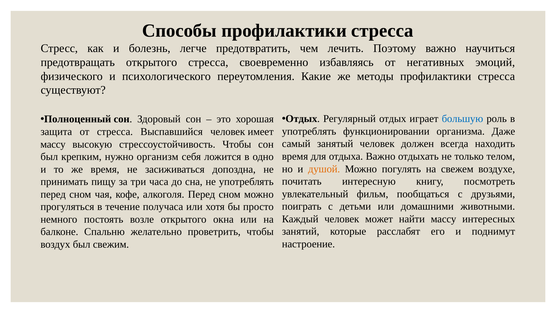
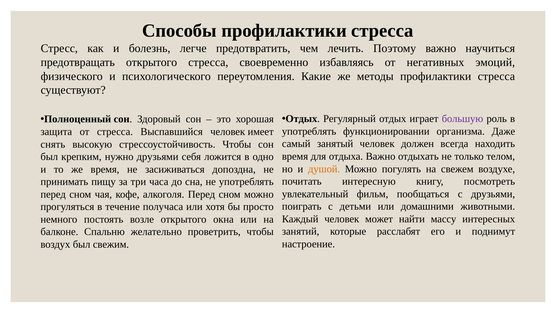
большую colour: blue -> purple
массу at (53, 144): массу -> снять
нужно организм: организм -> друзьями
